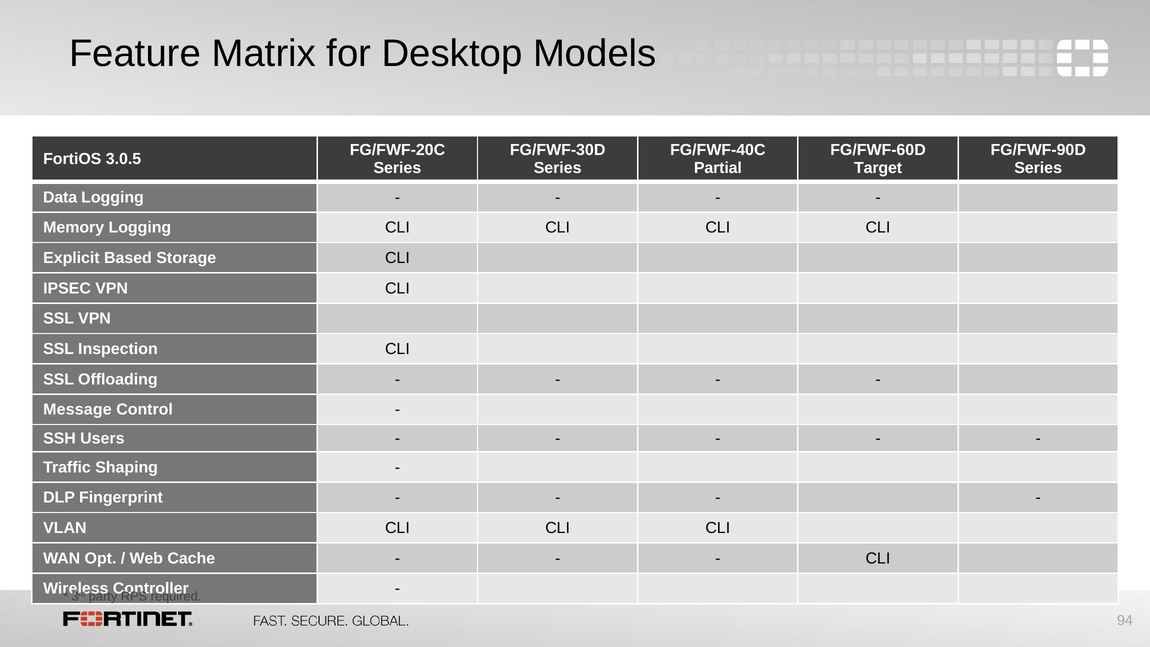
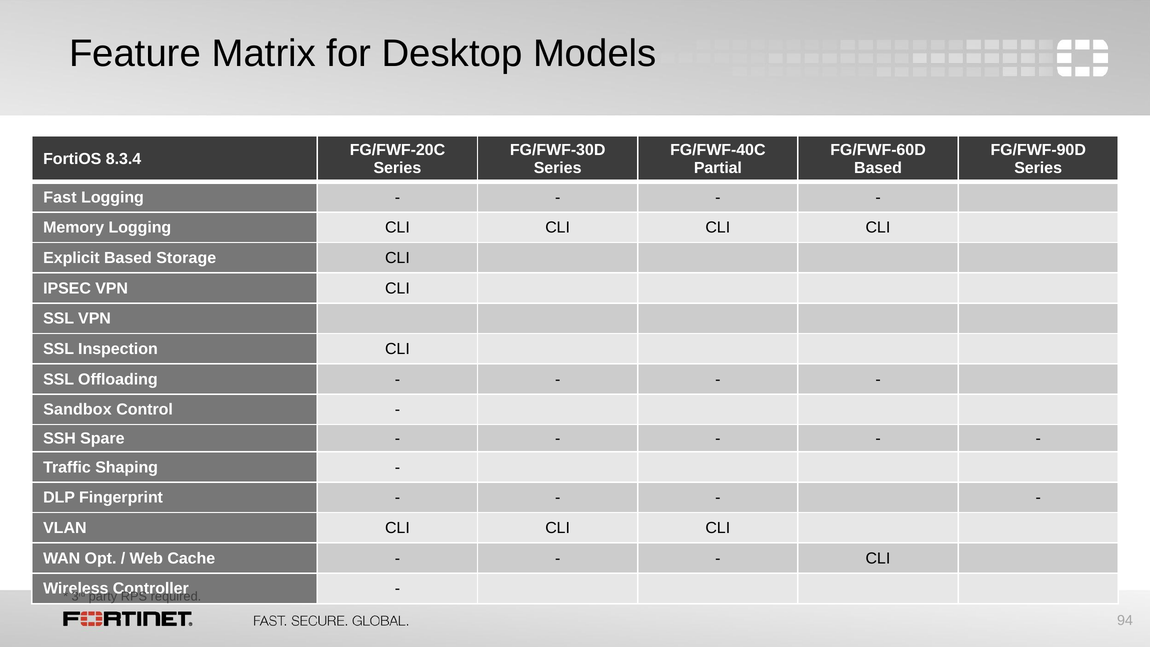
3.0.5: 3.0.5 -> 8.3.4
Target at (878, 168): Target -> Based
Data: Data -> Fast
Message: Message -> Sandbox
Users: Users -> Spare
